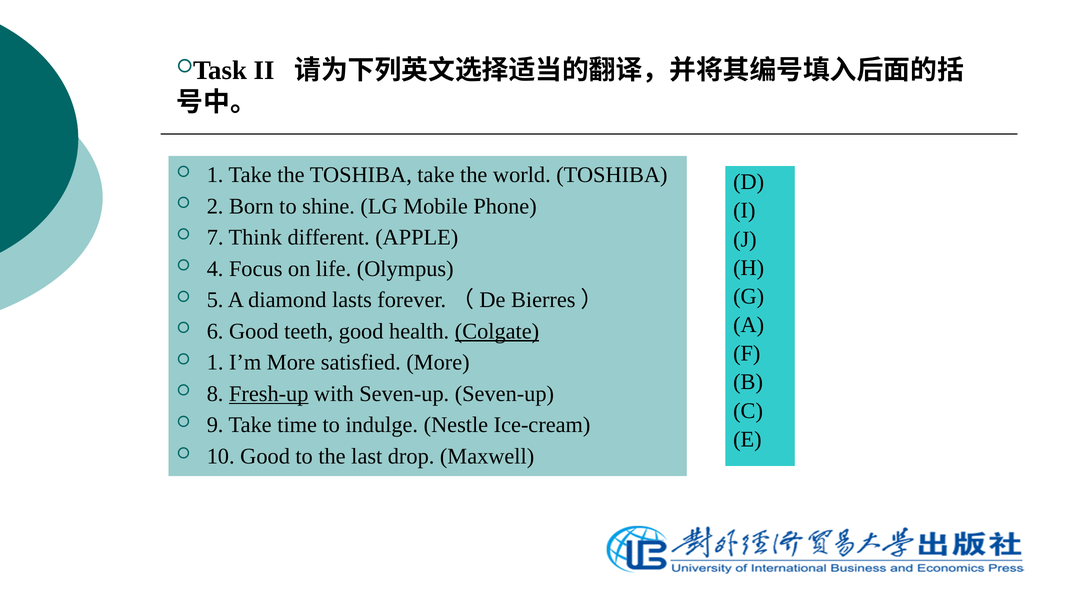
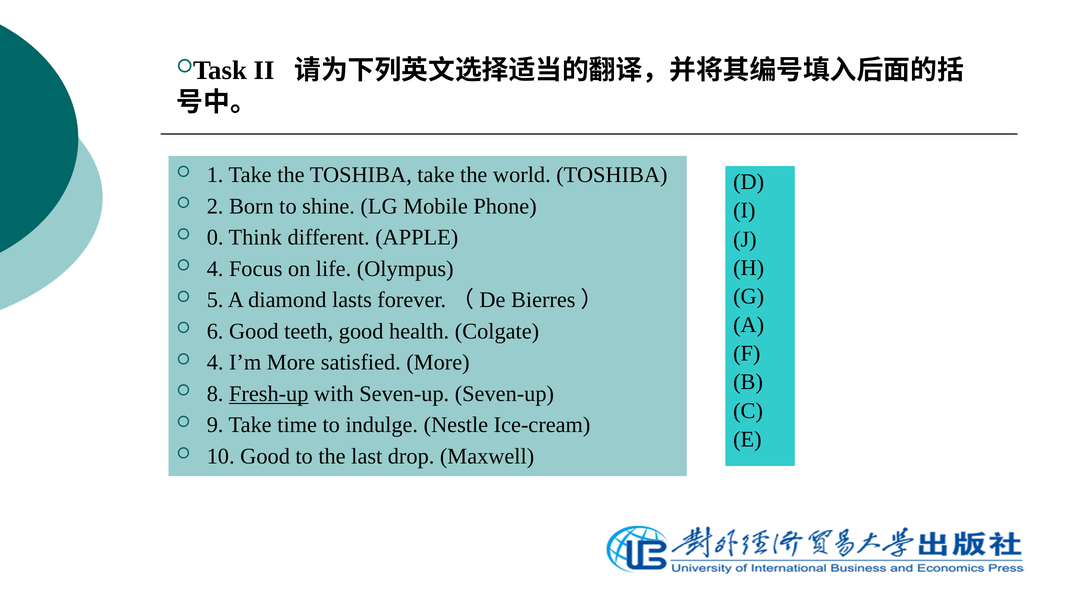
7: 7 -> 0
Colgate underline: present -> none
1 at (215, 362): 1 -> 4
